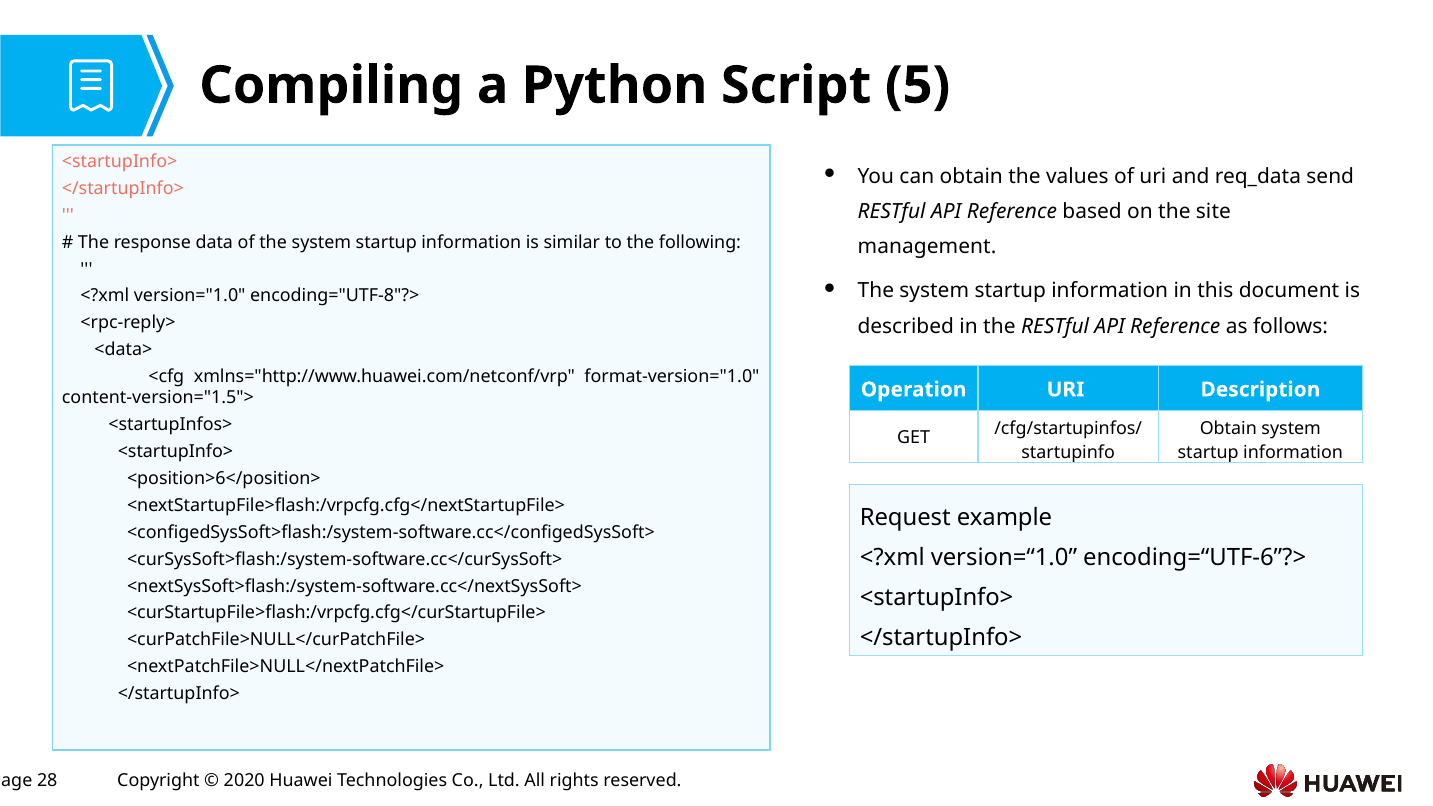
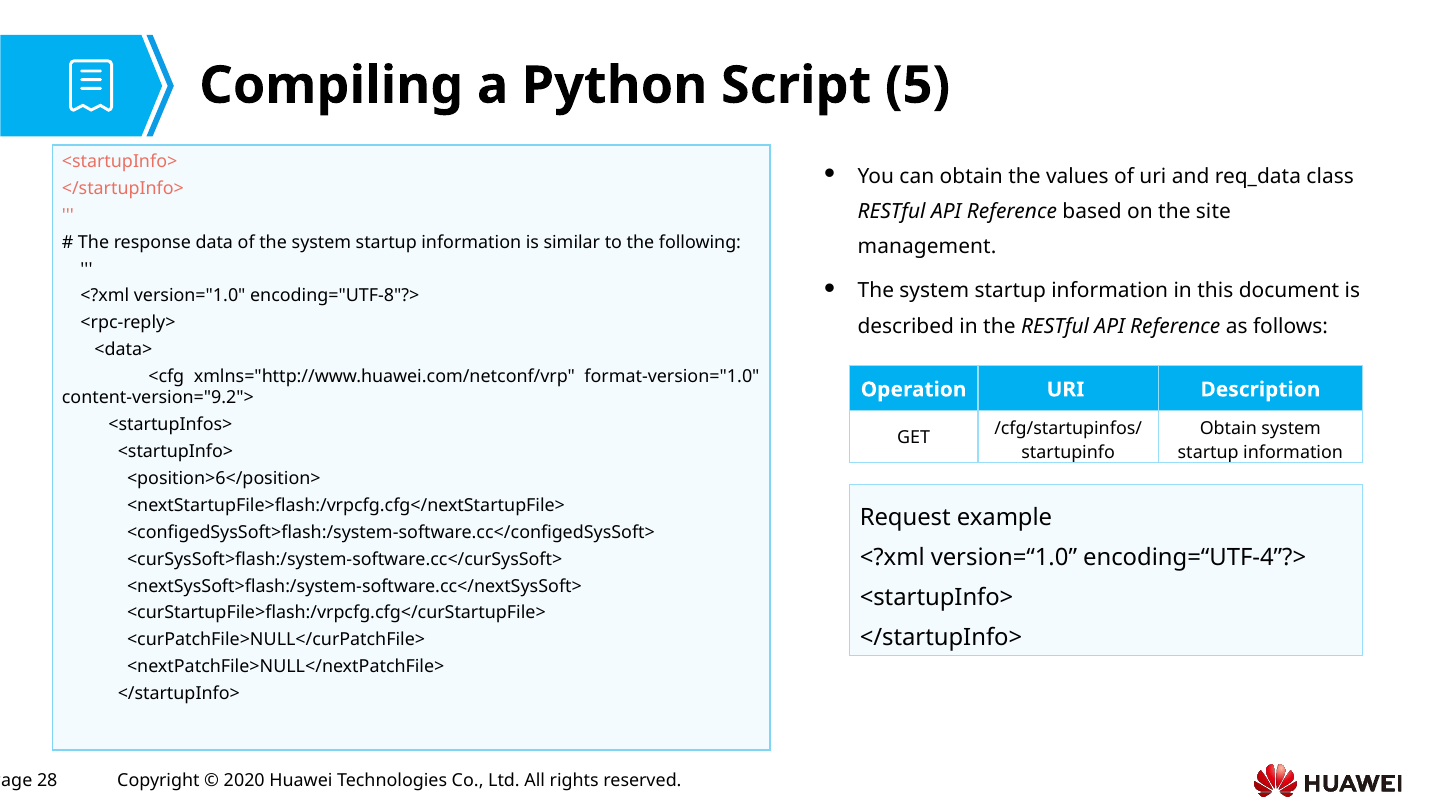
send: send -> class
content-version="1.5">: content-version="1.5"> -> content-version="9.2">
encoding=“UTF-6”?>: encoding=“UTF-6”?> -> encoding=“UTF-4”?>
